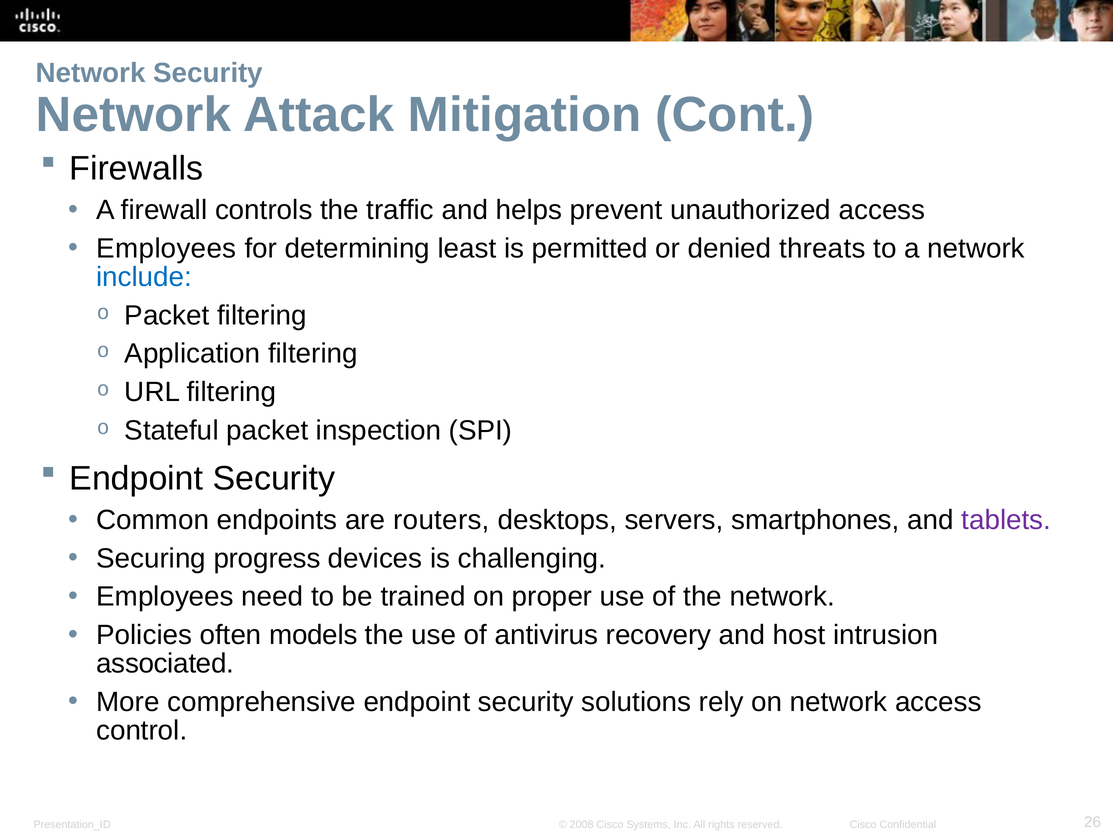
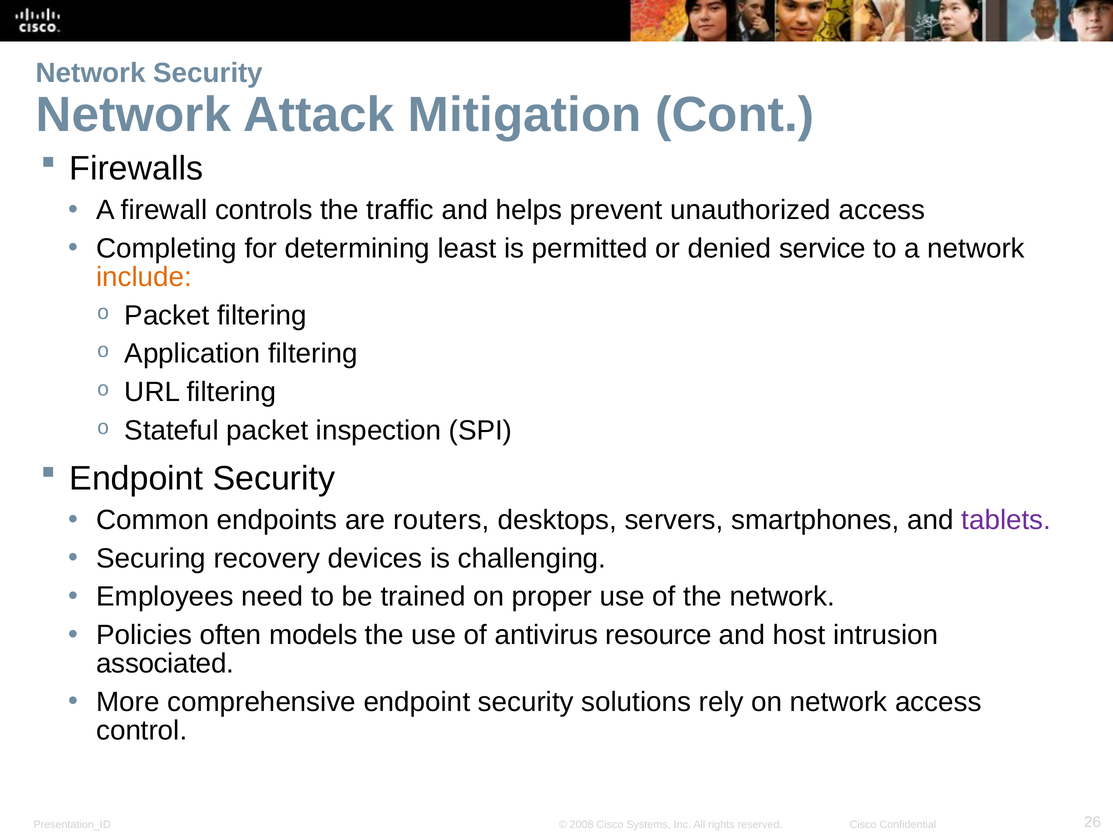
Employees at (166, 248): Employees -> Completing
threats: threats -> service
include colour: blue -> orange
progress: progress -> recovery
recovery: recovery -> resource
